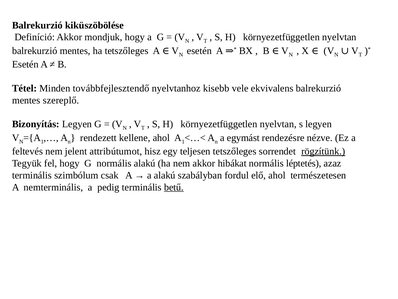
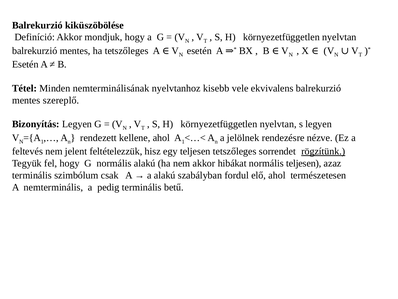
továbbfejlesztendő: továbbfejlesztendő -> nemterminálisának
egymást: egymást -> jelölnek
attribútumot: attribútumot -> feltételezzük
normális léptetés: léptetés -> teljesen
betű underline: present -> none
